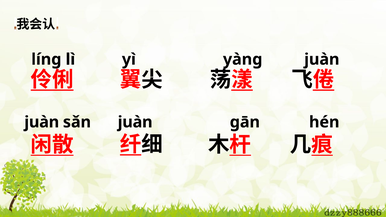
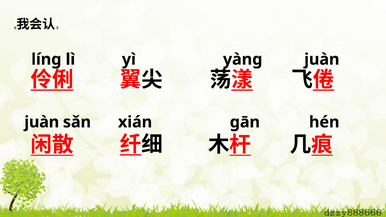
sǎn juàn: juàn -> xián
